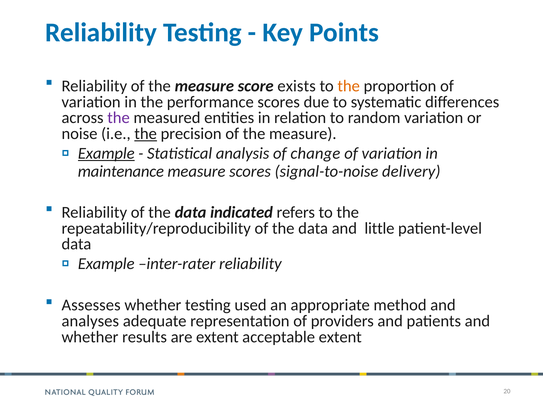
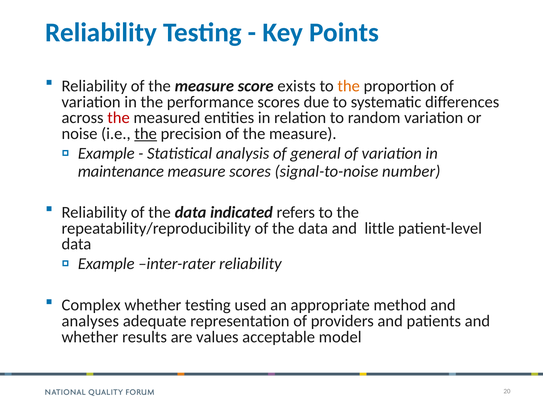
the at (119, 118) colour: purple -> red
Example at (106, 154) underline: present -> none
change: change -> general
delivery: delivery -> number
Assesses: Assesses -> Complex
are extent: extent -> values
acceptable extent: extent -> model
